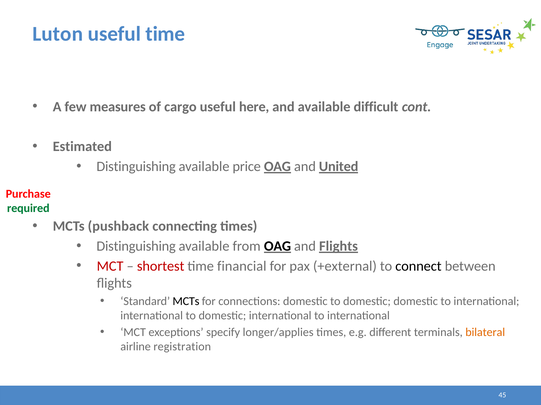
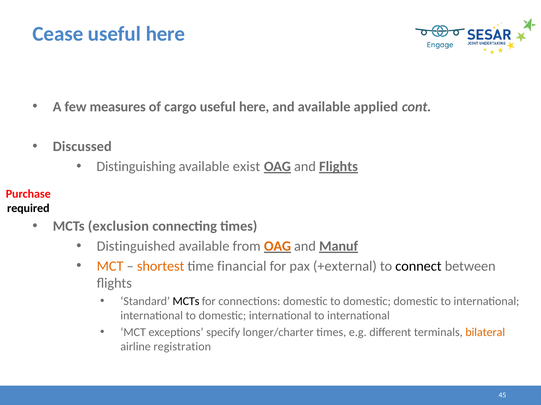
Luton: Luton -> Cease
time at (165, 34): time -> here
difficult: difficult -> applied
Estimated: Estimated -> Discussed
price: price -> exist
and United: United -> Flights
required colour: green -> black
pushback: pushback -> exclusion
Distinguishing at (136, 247): Distinguishing -> Distinguished
OAG at (277, 247) colour: black -> orange
and Flights: Flights -> Manuf
MCT at (110, 267) colour: red -> orange
shortest colour: red -> orange
longer/applies: longer/applies -> longer/charter
